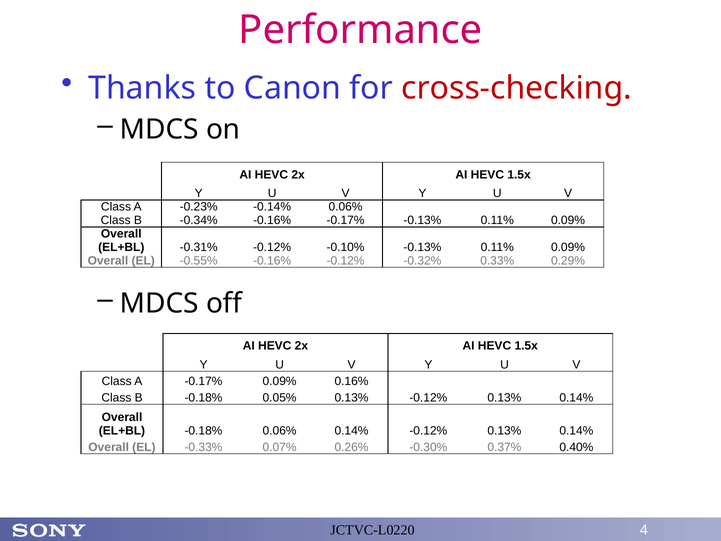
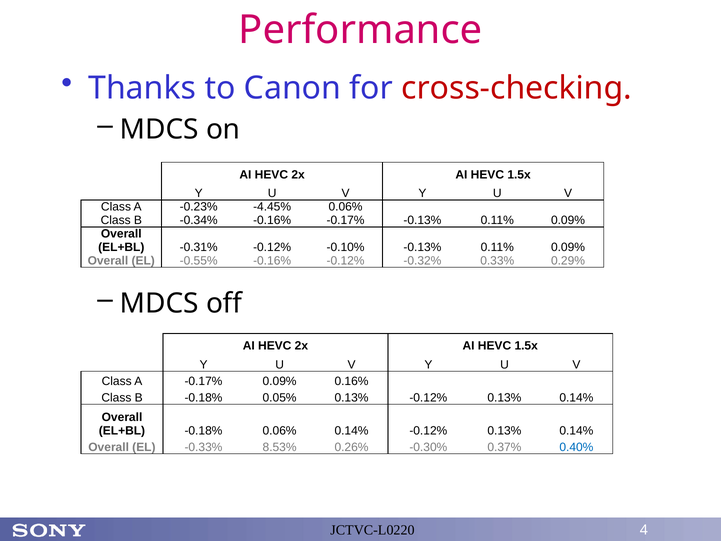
-0.14%: -0.14% -> -4.45%
0.07%: 0.07% -> 8.53%
0.40% colour: black -> blue
